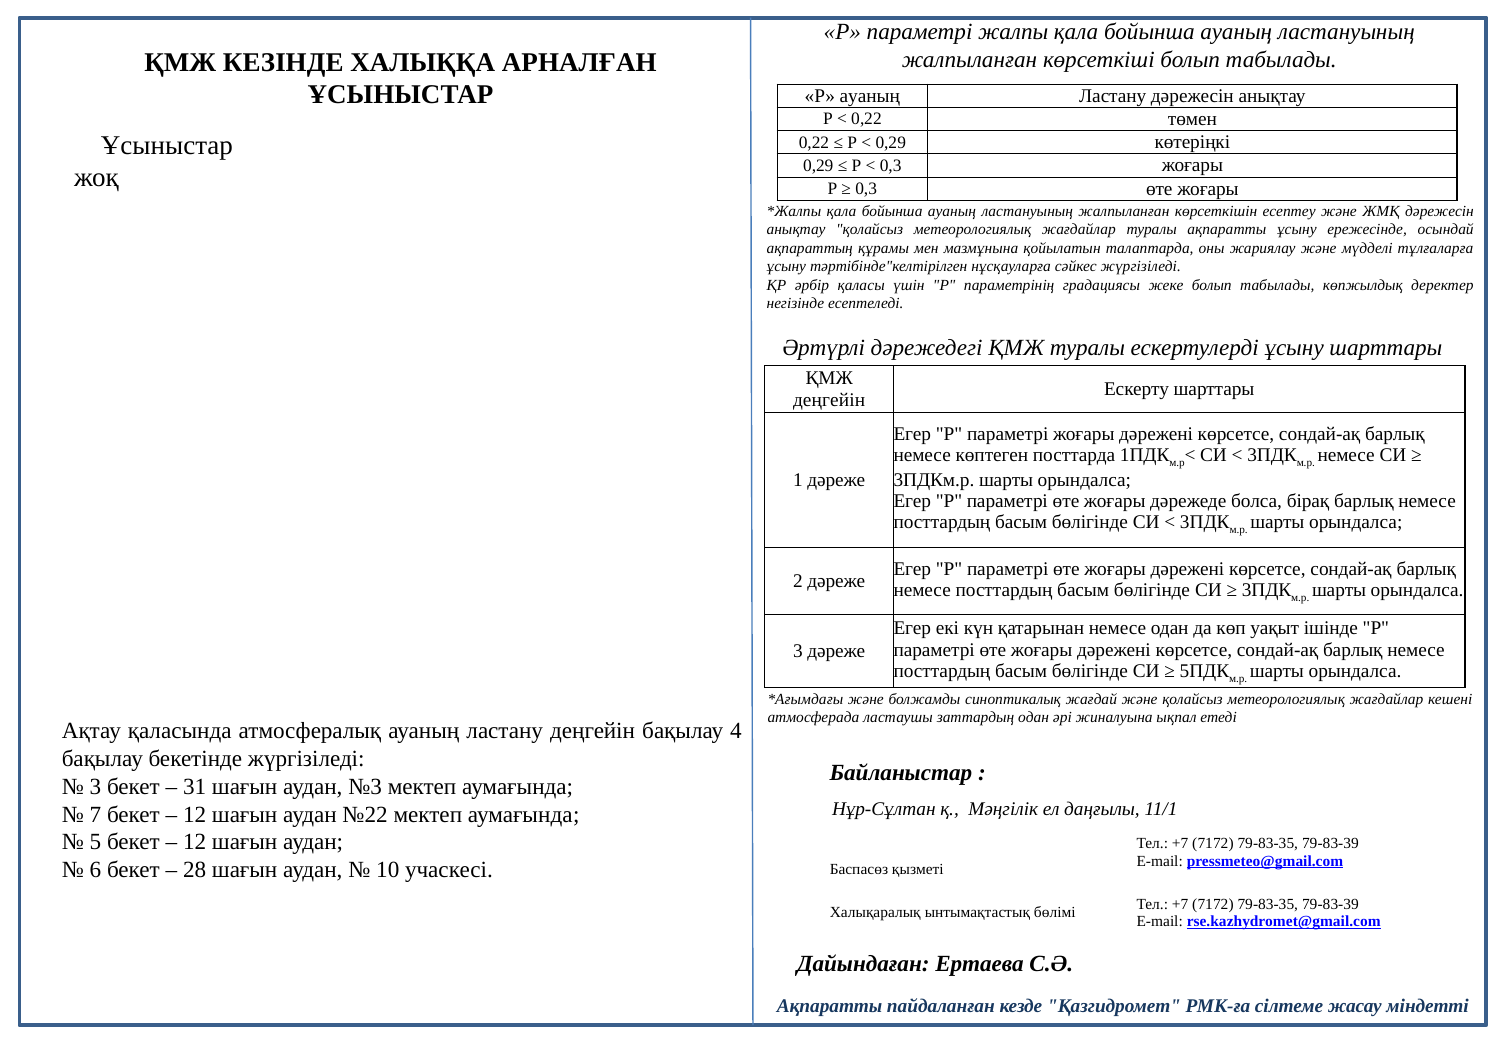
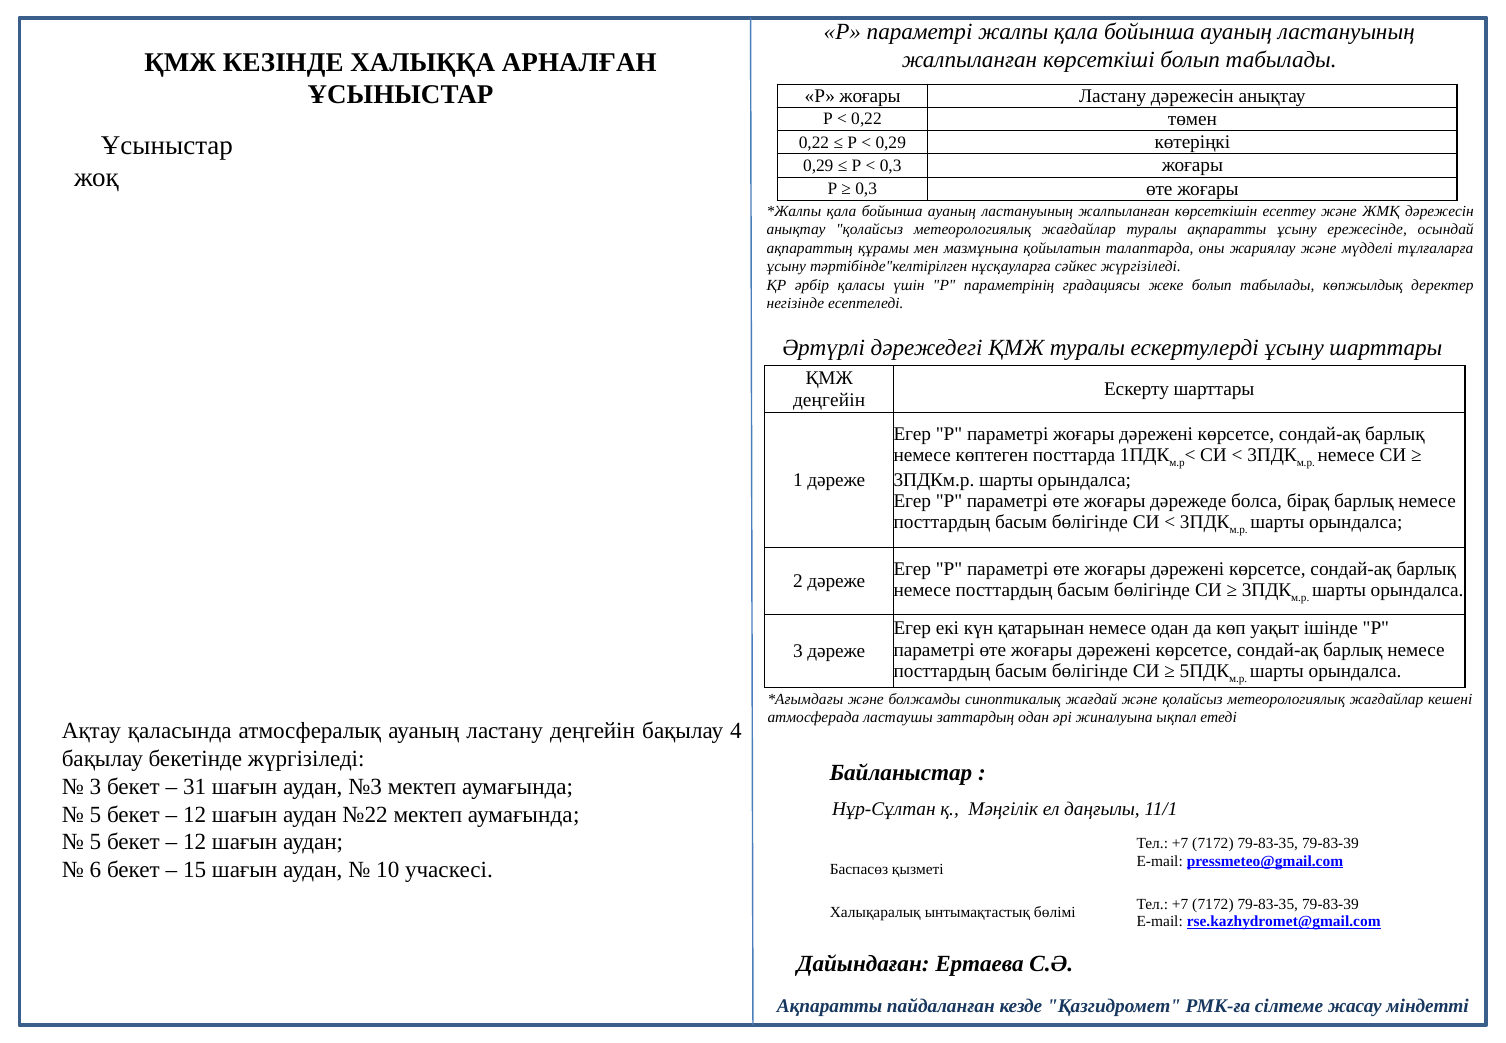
Р ауаның: ауаның -> жоғары
7 at (95, 814): 7 -> 5
28: 28 -> 15
